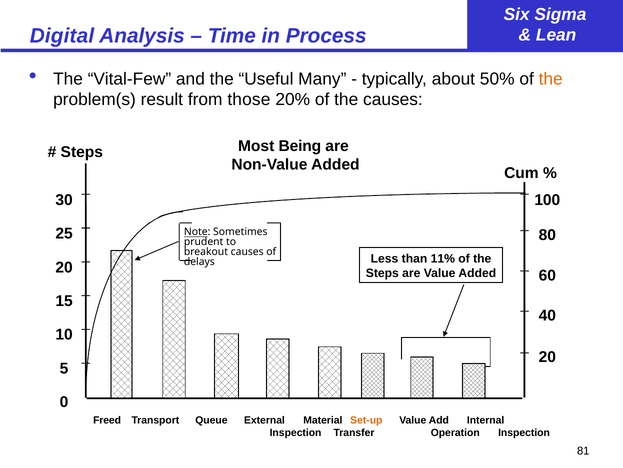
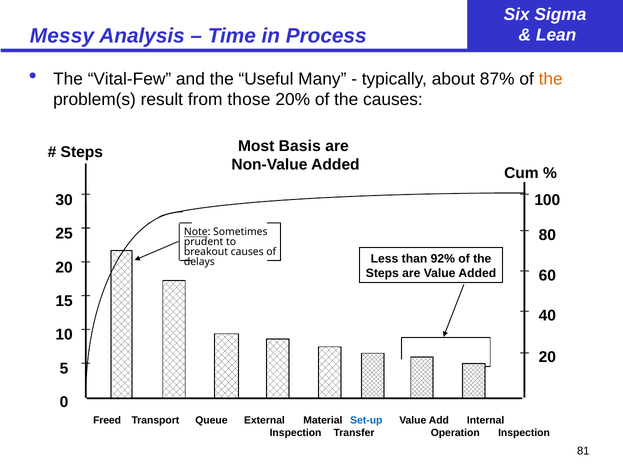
Digital: Digital -> Messy
50%: 50% -> 87%
Being: Being -> Basis
11%: 11% -> 92%
Set-up colour: orange -> blue
